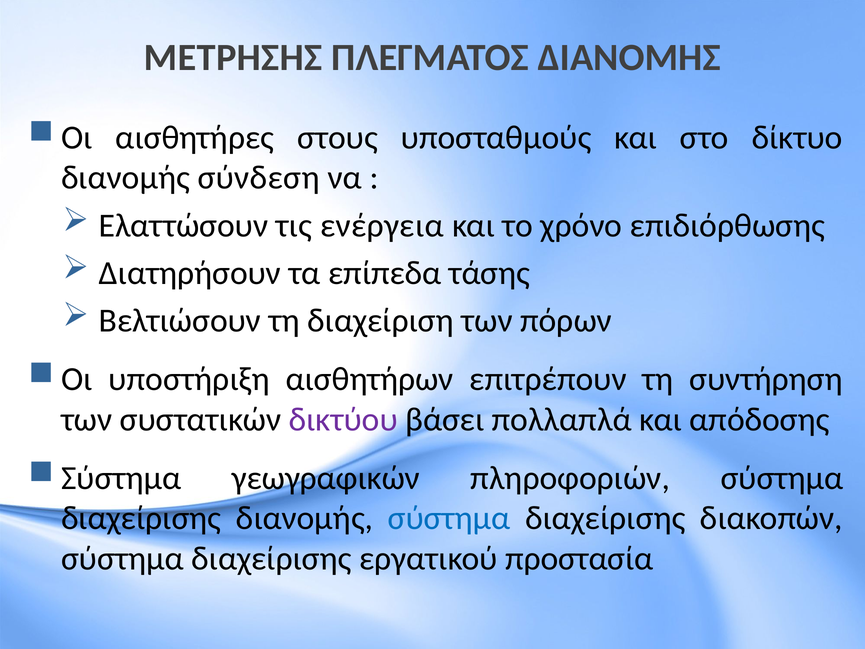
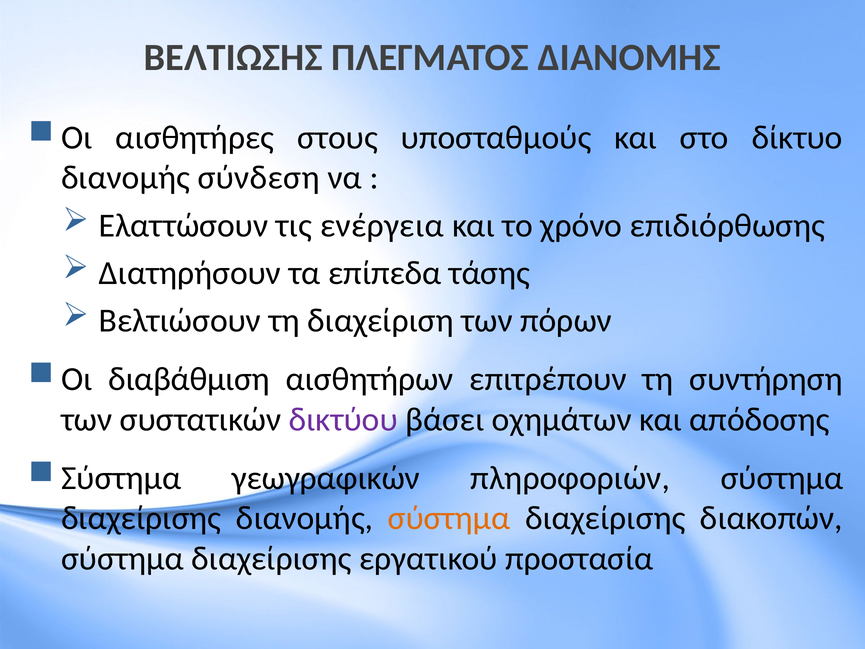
ΜΕΤΡΗΣΗΣ: ΜΕΤΡΗΣΗΣ -> ΒΕΛΤΙΩΣΗΣ
υποστήριξη: υποστήριξη -> διαβάθμιση
πολλαπλά: πολλαπλά -> οχημάτων
σύστημα at (449, 518) colour: blue -> orange
